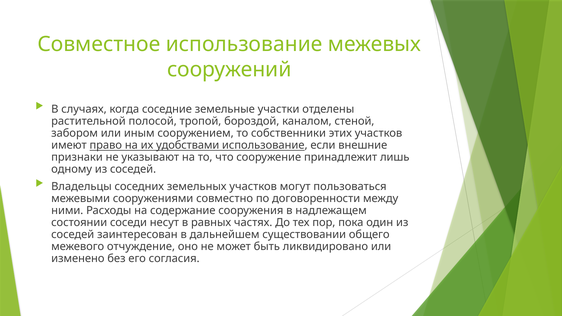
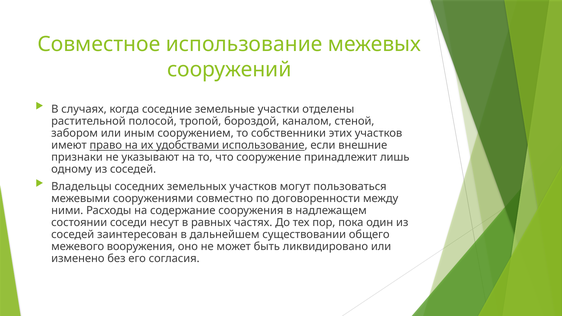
отчуждение: отчуждение -> вооружения
